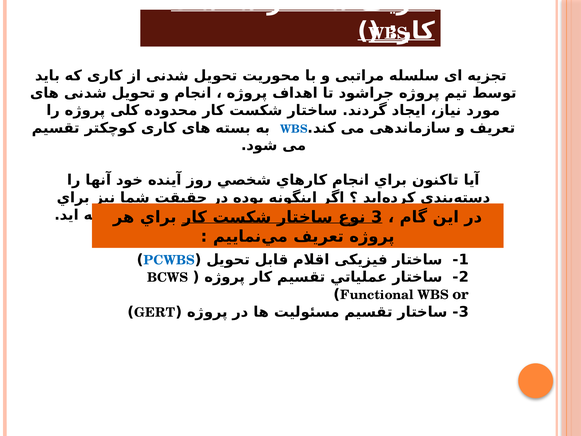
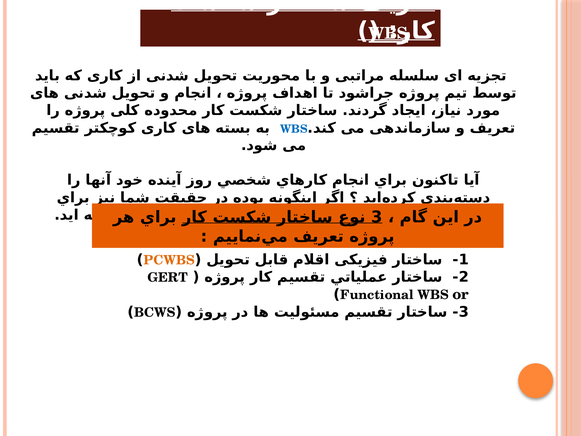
PCWBS colour: blue -> orange
BCWS: BCWS -> GERT
GERT: GERT -> BCWS
